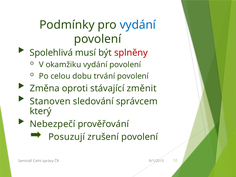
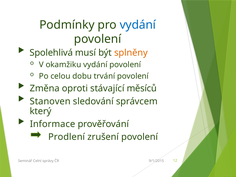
splněny colour: red -> orange
změnit: změnit -> měsíců
Nebezpečí: Nebezpečí -> Informace
Posuzují: Posuzují -> Prodlení
